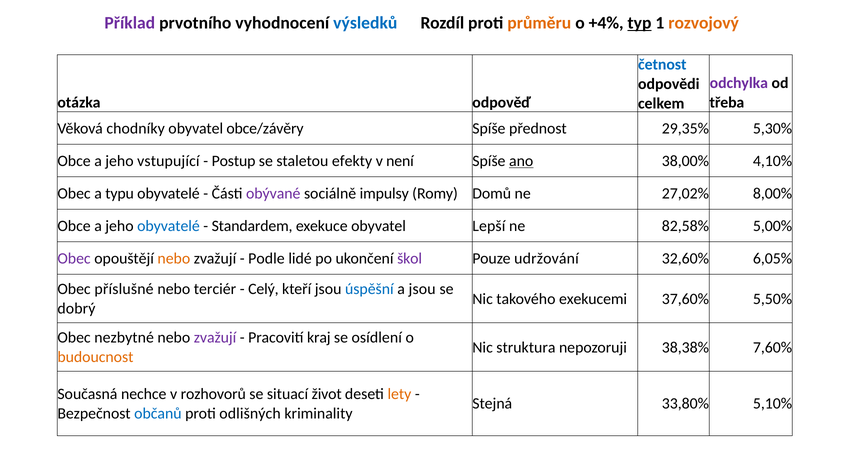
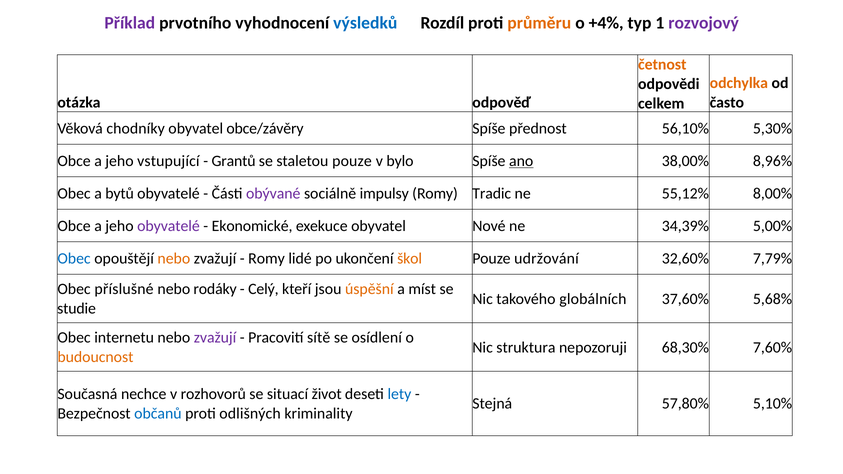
typ underline: present -> none
rozvojový colour: orange -> purple
četnost colour: blue -> orange
odchylka colour: purple -> orange
třeba: třeba -> často
29,35%: 29,35% -> 56,10%
Postup: Postup -> Grantů
staletou efekty: efekty -> pouze
není: není -> bylo
4,10%: 4,10% -> 8,96%
typu: typu -> bytů
Domů: Domů -> Tradic
27,02%: 27,02% -> 55,12%
obyvatelé at (168, 226) colour: blue -> purple
Standardem: Standardem -> Ekonomické
Lepší: Lepší -> Nové
82,58%: 82,58% -> 34,39%
Obec at (74, 258) colour: purple -> blue
Podle at (266, 258): Podle -> Romy
škol colour: purple -> orange
6,05%: 6,05% -> 7,79%
terciér: terciér -> rodáky
úspěšní colour: blue -> orange
a jsou: jsou -> míst
exekucemi: exekucemi -> globálních
5,50%: 5,50% -> 5,68%
dobrý: dobrý -> studie
nezbytné: nezbytné -> internetu
kraj: kraj -> sítě
38,38%: 38,38% -> 68,30%
lety colour: orange -> blue
33,80%: 33,80% -> 57,80%
